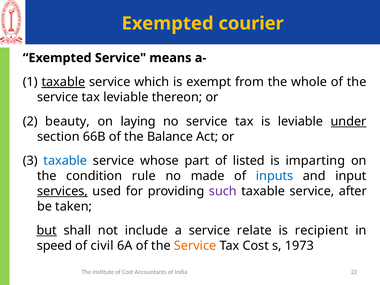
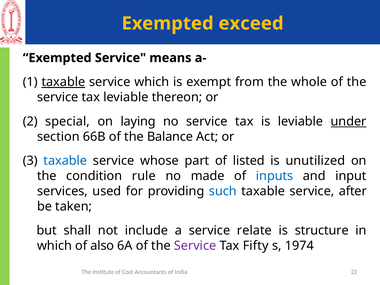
courier: courier -> exceed
beauty: beauty -> special
imparting: imparting -> unutilized
services underline: present -> none
such colour: purple -> blue
but underline: present -> none
recipient: recipient -> structure
speed at (55, 246): speed -> which
civil: civil -> also
Service at (195, 246) colour: orange -> purple
Tax Cost: Cost -> Fifty
1973: 1973 -> 1974
